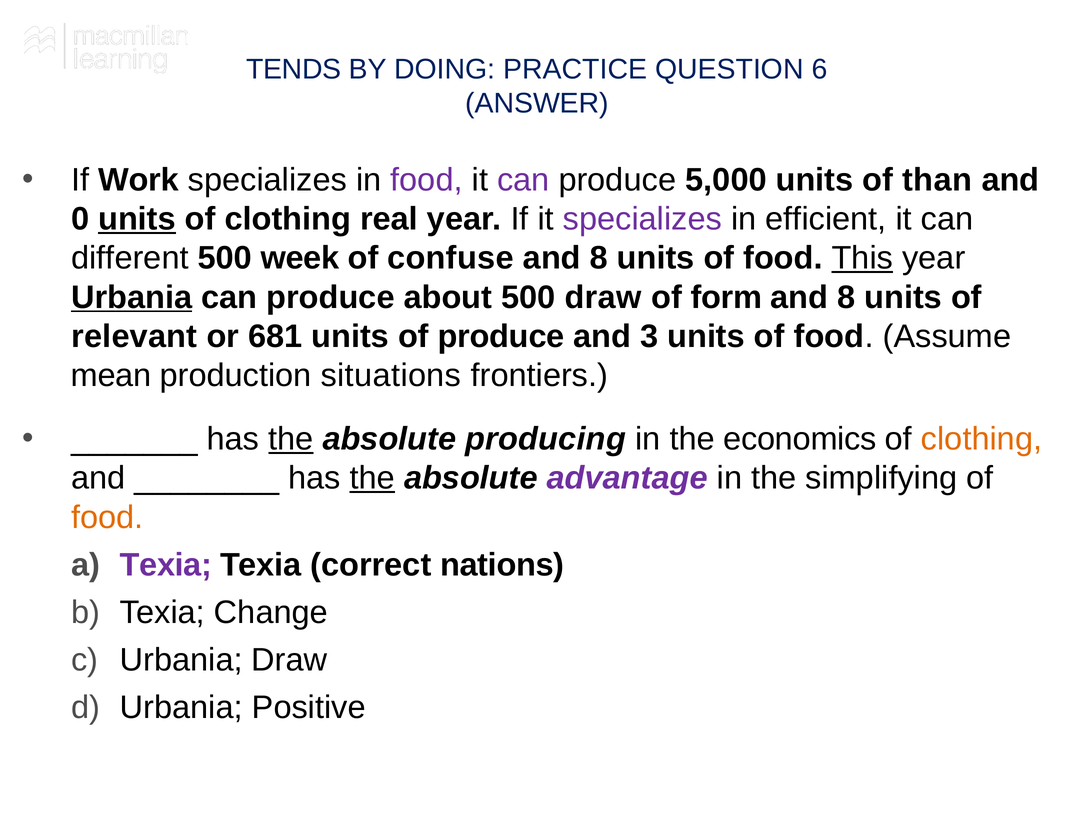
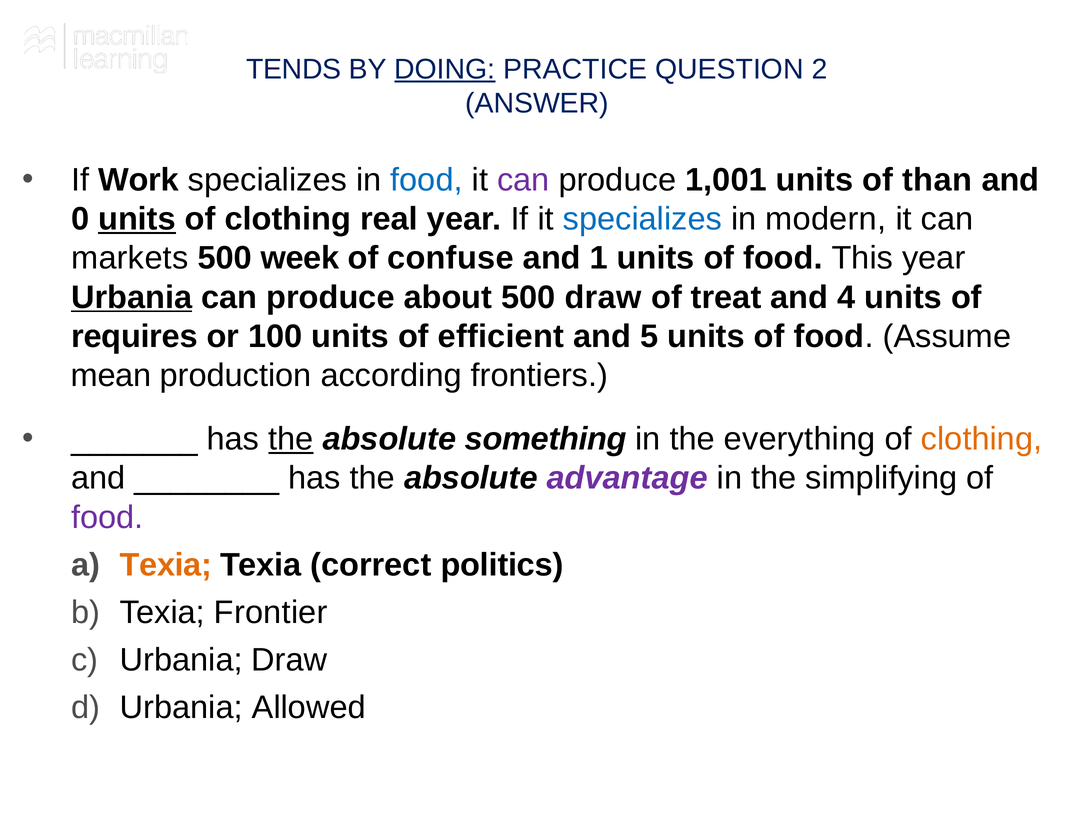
DOING underline: none -> present
6: 6 -> 2
food at (427, 180) colour: purple -> blue
5,000: 5,000 -> 1,001
specializes at (642, 219) colour: purple -> blue
efficient: efficient -> modern
different: different -> markets
8 at (599, 258): 8 -> 1
This underline: present -> none
form: form -> treat
8 at (846, 297): 8 -> 4
relevant: relevant -> requires
681: 681 -> 100
of produce: produce -> efficient
3: 3 -> 5
situations: situations -> according
producing: producing -> something
the economics: economics -> everything
the at (372, 478) underline: present -> none
food at (107, 517) colour: orange -> purple
Texia at (166, 565) colour: purple -> orange
nations: nations -> politics
Change: Change -> Frontier
Positive: Positive -> Allowed
